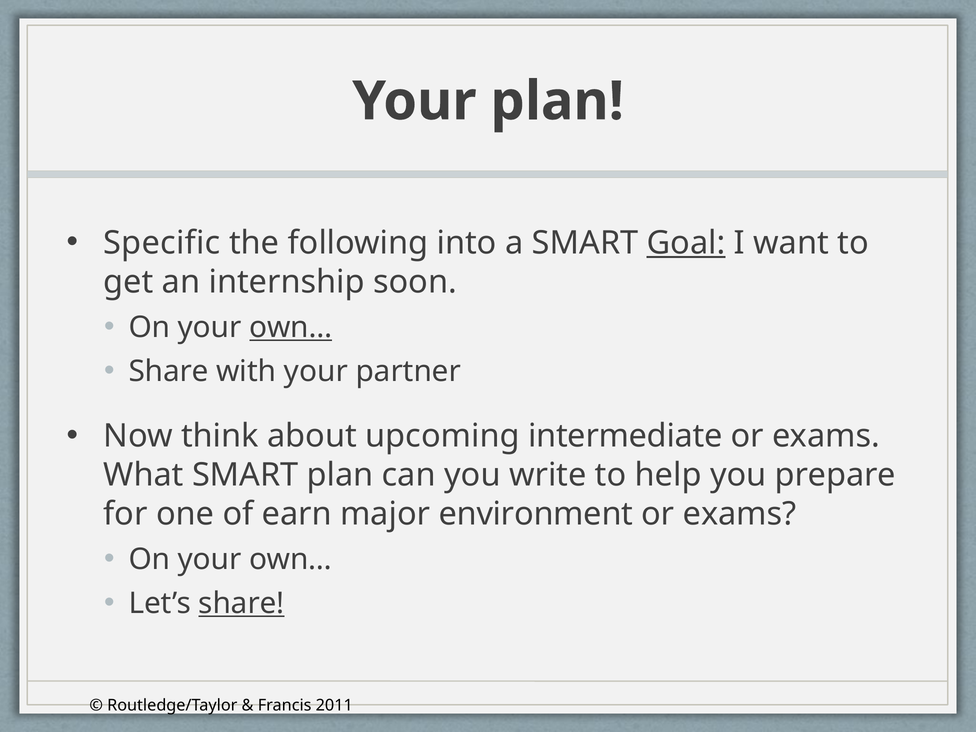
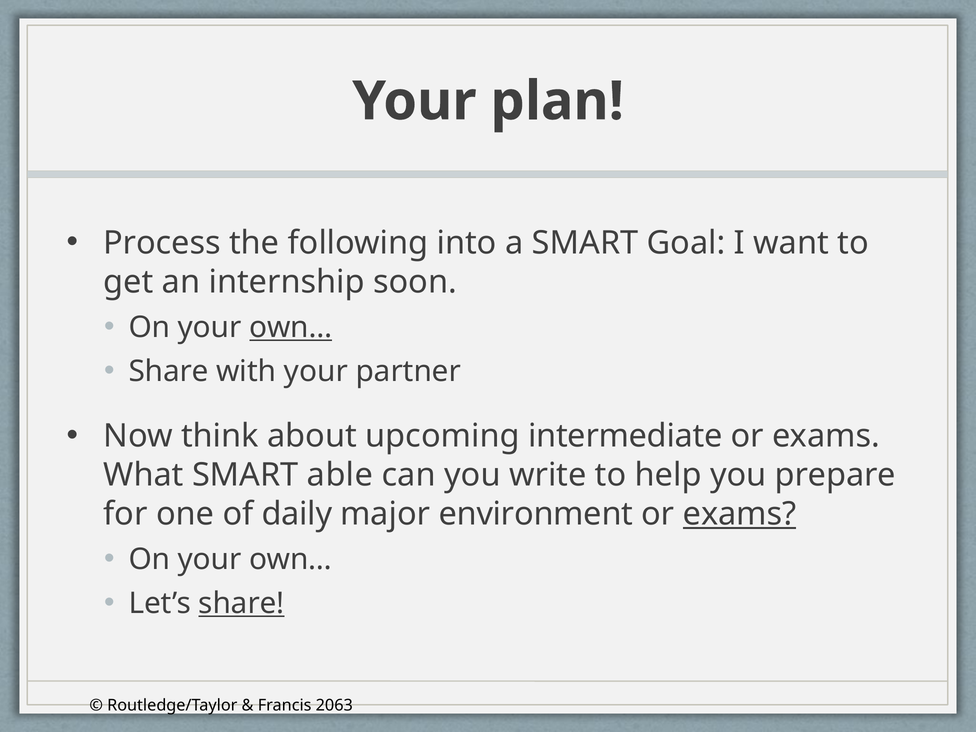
Specific: Specific -> Process
Goal underline: present -> none
SMART plan: plan -> able
earn: earn -> daily
exams at (740, 514) underline: none -> present
2011: 2011 -> 2063
